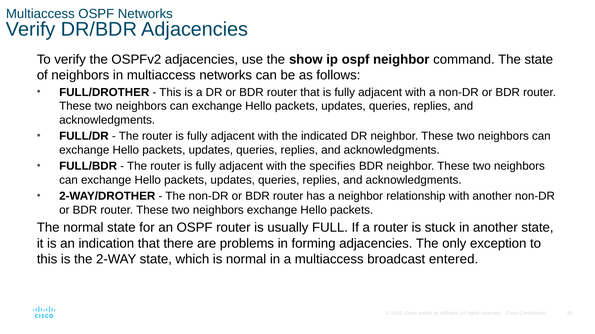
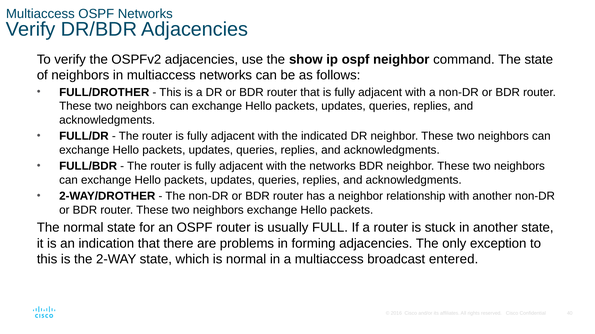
the specifies: specifies -> networks
